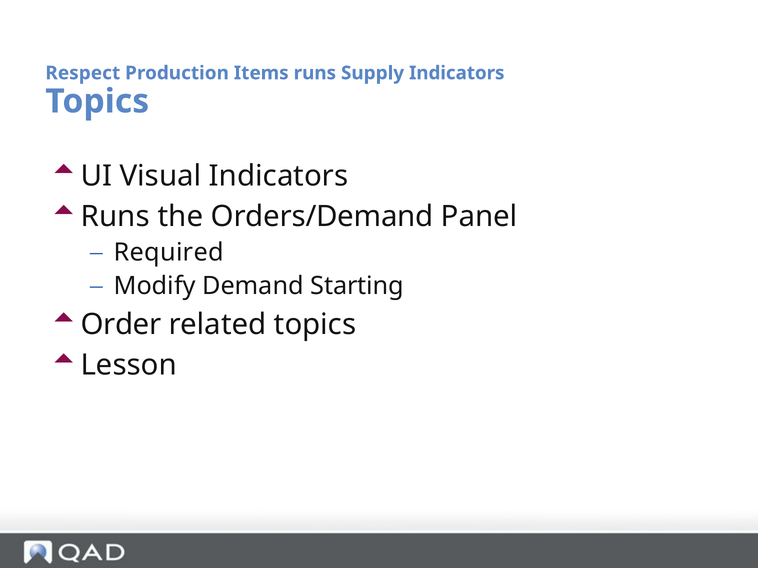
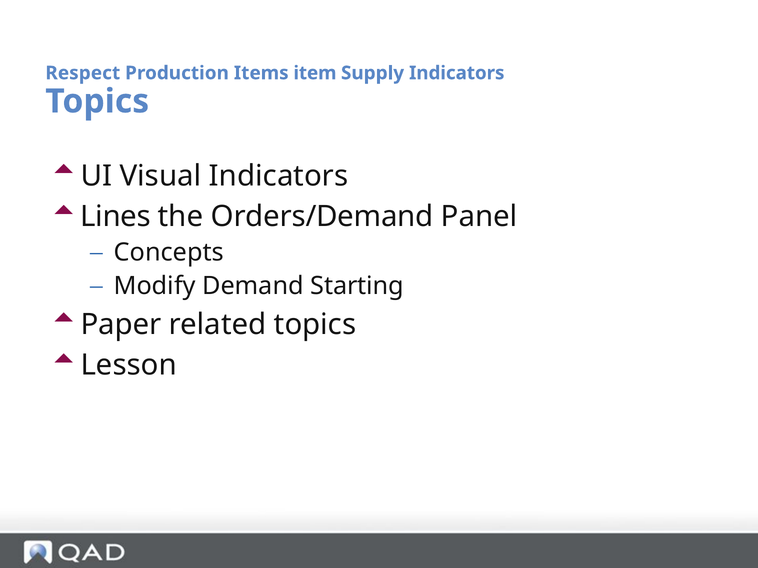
Items runs: runs -> item
Runs at (115, 217): Runs -> Lines
Required: Required -> Concepts
Order: Order -> Paper
